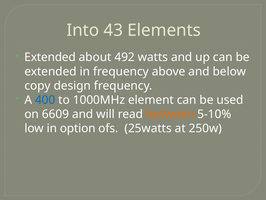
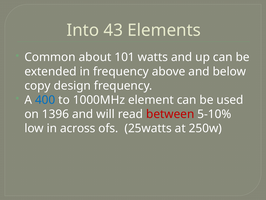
Extended at (50, 57): Extended -> Common
492: 492 -> 101
6609: 6609 -> 1396
between colour: orange -> red
option: option -> across
